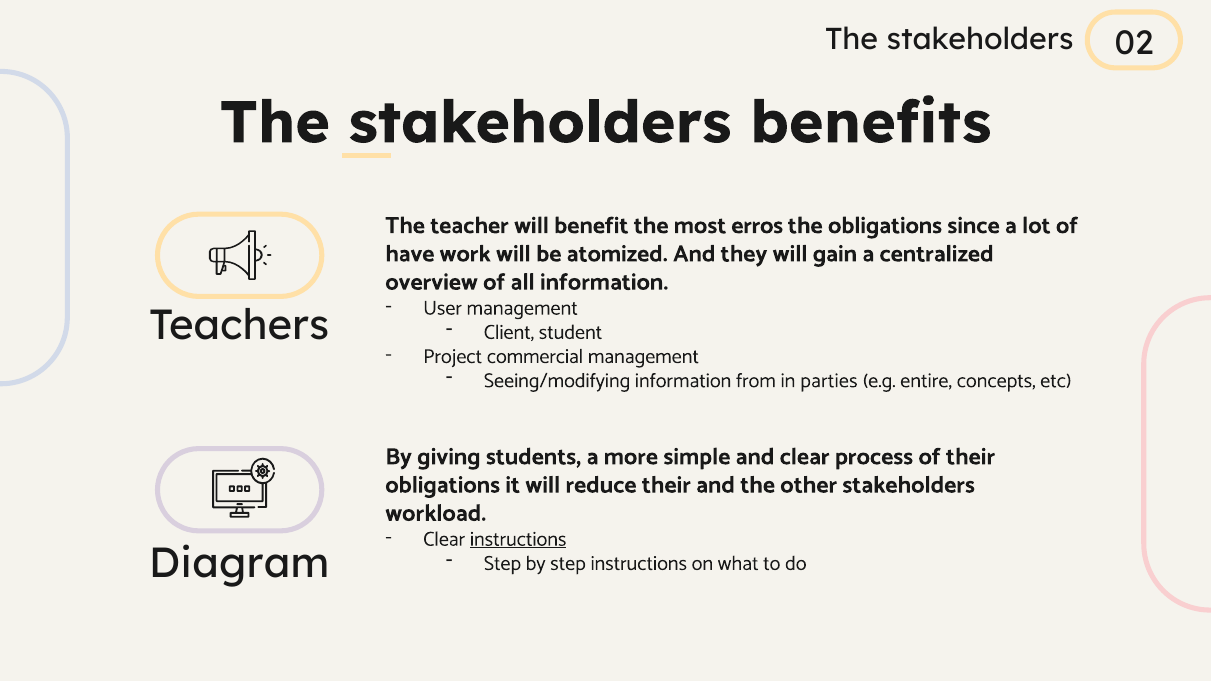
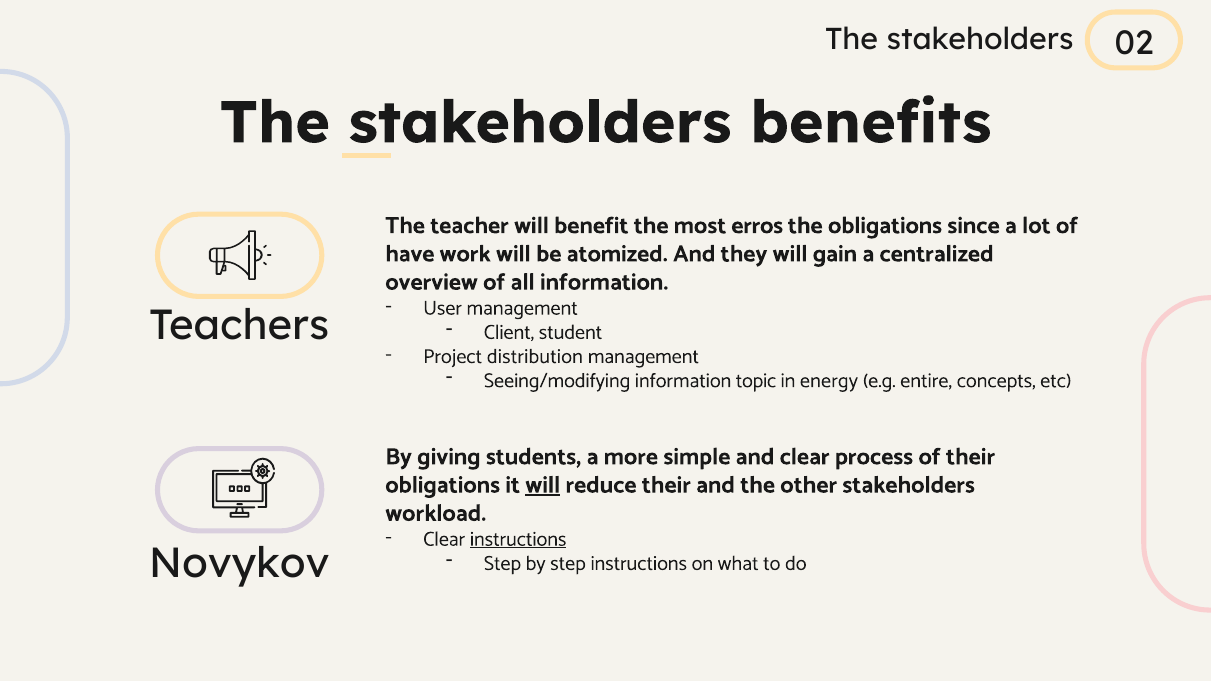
commercial: commercial -> distribution
from: from -> topic
parties: parties -> energy
will at (543, 485) underline: none -> present
Diagram: Diagram -> Novykov
